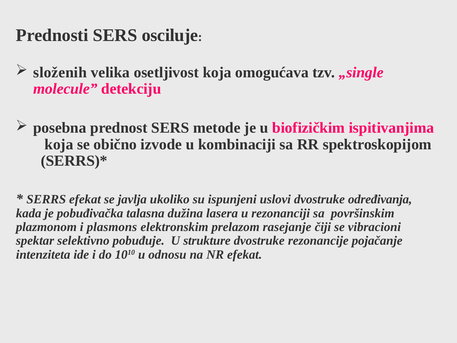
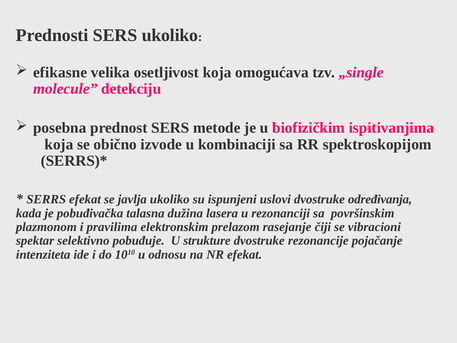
SERS osciluje: osciluje -> ukoliko
složenih: složenih -> efikasne
plasmons: plasmons -> pravilima
